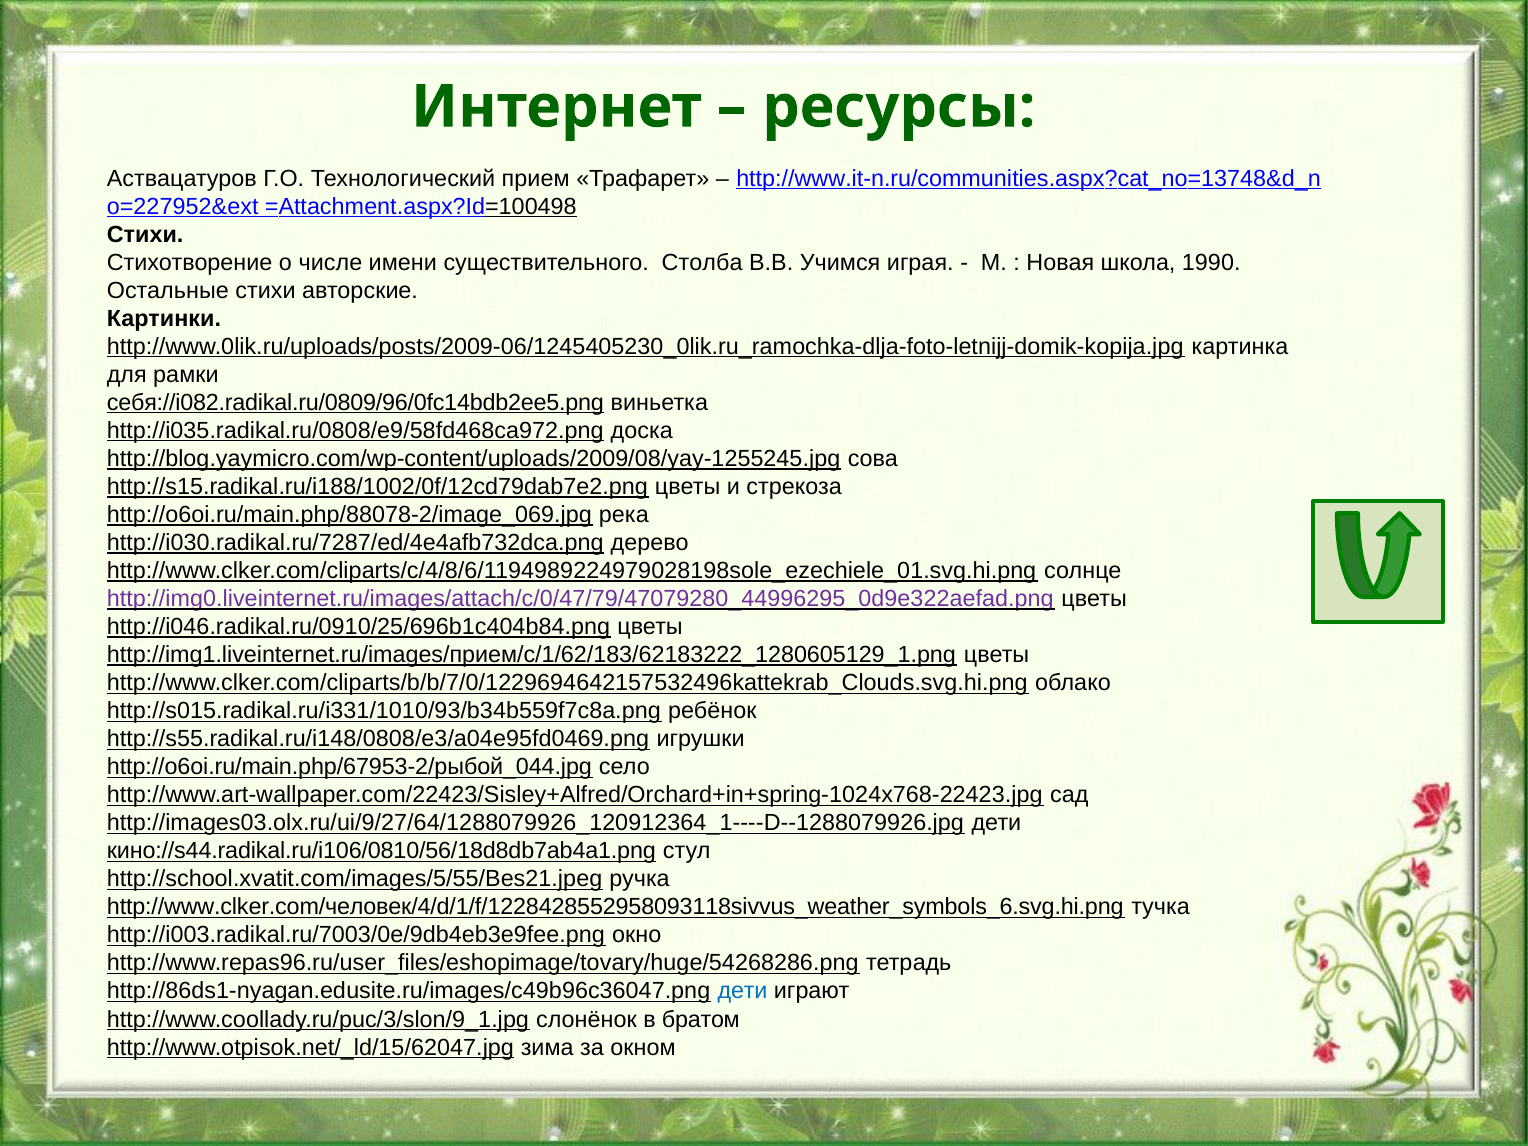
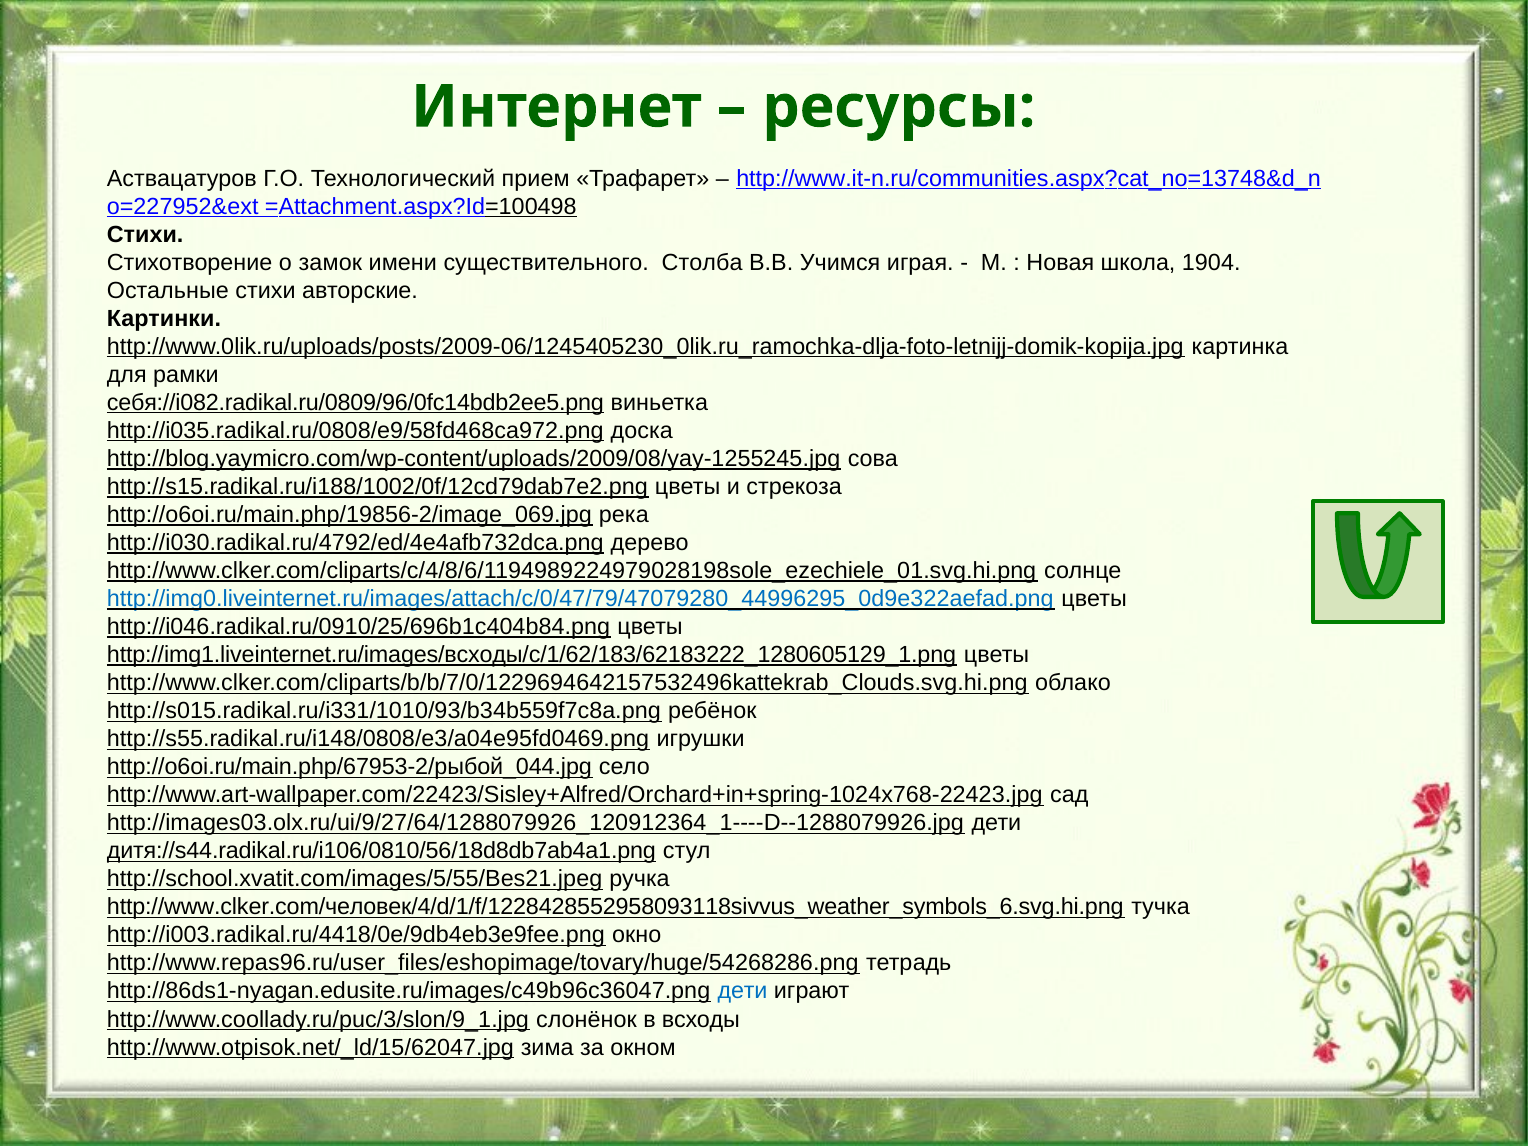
числе: числе -> замок
1990: 1990 -> 1904
http://o6oi.ru/main.php/88078-2/image_069.jpg: http://o6oi.ru/main.php/88078-2/image_069.jpg -> http://o6oi.ru/main.php/19856-2/image_069.jpg
http://i030.radikal.ru/7287/ed/4e4afb732dca.png: http://i030.radikal.ru/7287/ed/4e4afb732dca.png -> http://i030.radikal.ru/4792/ed/4e4afb732dca.png
http://img0.liveinternet.ru/images/attach/c/0/47/79/47079280_44996295_0d9e322aefad.png colour: purple -> blue
http://img1.liveinternet.ru/images/прием/c/1/62/183/62183222_1280605129_1.png: http://img1.liveinternet.ru/images/прием/c/1/62/183/62183222_1280605129_1.png -> http://img1.liveinternet.ru/images/всходы/c/1/62/183/62183222_1280605129_1.png
кино://s44.radikal.ru/i106/0810/56/18d8db7ab4a1.png: кино://s44.radikal.ru/i106/0810/56/18d8db7ab4a1.png -> дитя://s44.radikal.ru/i106/0810/56/18d8db7ab4a1.png
http://i003.radikal.ru/7003/0e/9db4eb3e9fee.png: http://i003.radikal.ru/7003/0e/9db4eb3e9fee.png -> http://i003.radikal.ru/4418/0e/9db4eb3e9fee.png
братом: братом -> всходы
